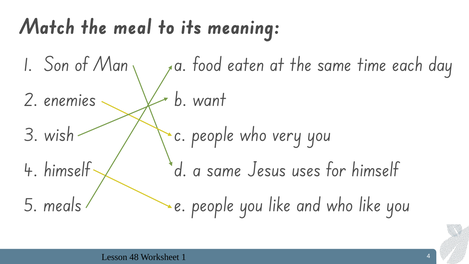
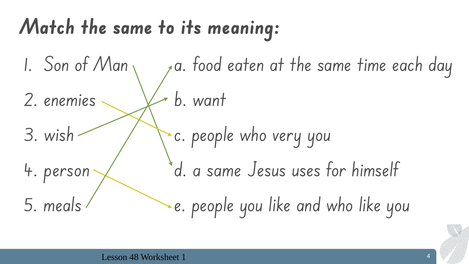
Match the meal: meal -> same
4 himself: himself -> person
